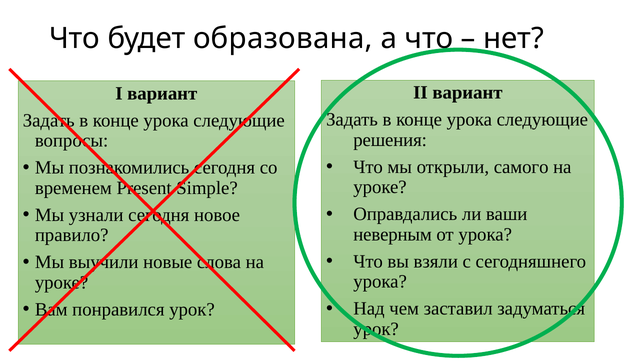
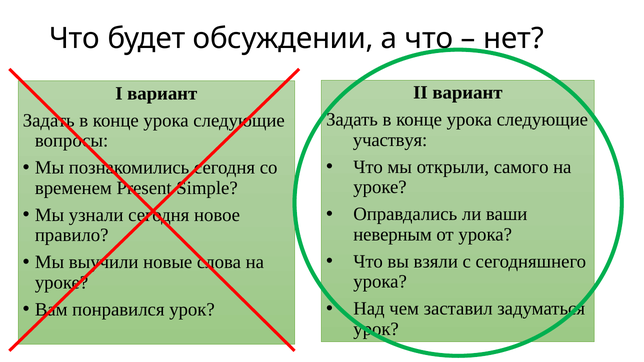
образована: образована -> обсуждении
решения: решения -> участвуя
